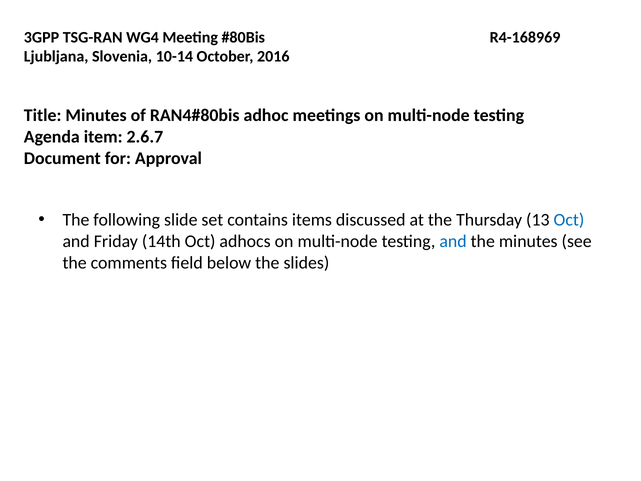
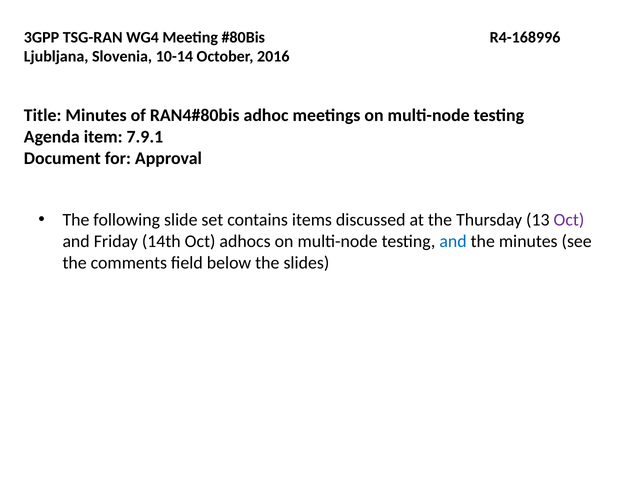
R4-168969: R4-168969 -> R4-168996
2.6.7: 2.6.7 -> 7.9.1
Oct at (569, 220) colour: blue -> purple
